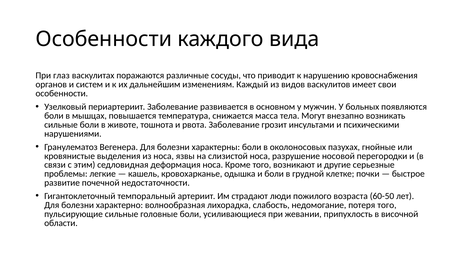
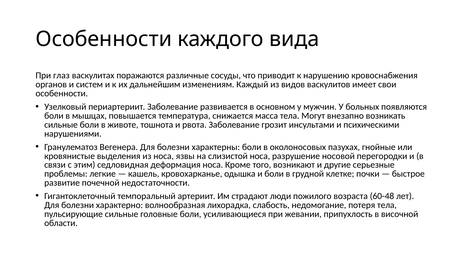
60-50: 60-50 -> 60-48
потеря того: того -> тела
